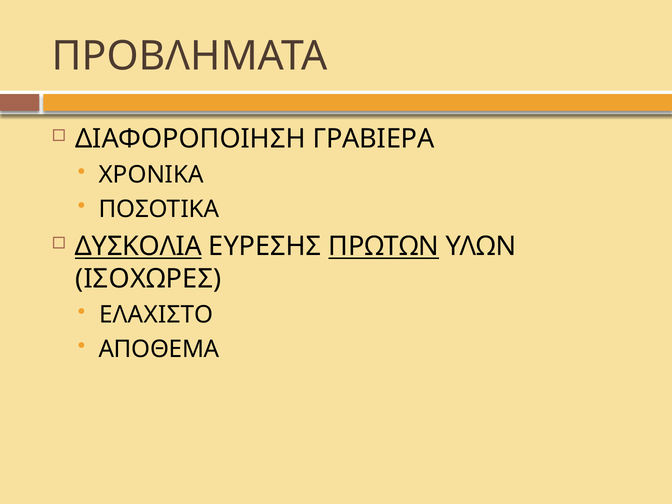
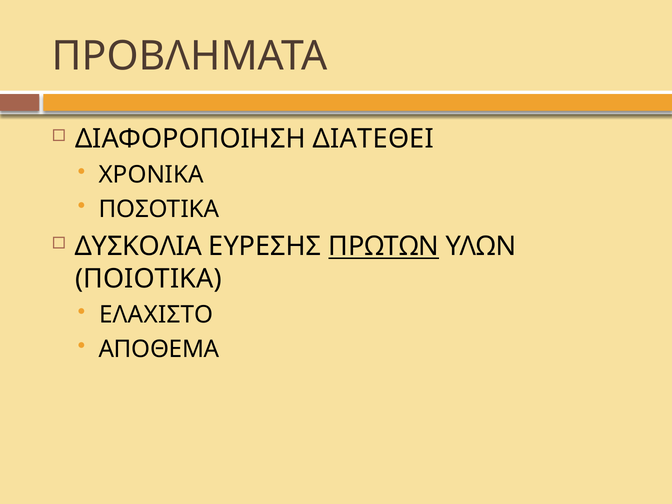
ΓΡΑΒΙΕΡΑ: ΓΡΑΒΙΕΡΑ -> ΔΙΑΤΕΘΕΙ
ΔΥΣΚΟΛΙΑ underline: present -> none
ΙΣΟΧΩΡΕΣ: ΙΣΟΧΩΡΕΣ -> ΠΟΙΟΤΙΚΑ
